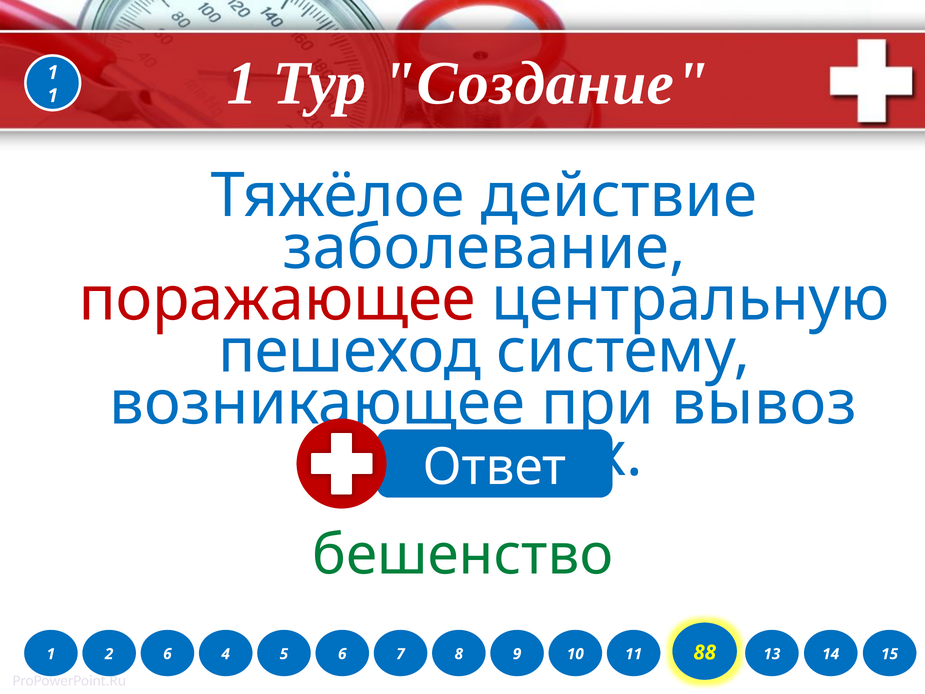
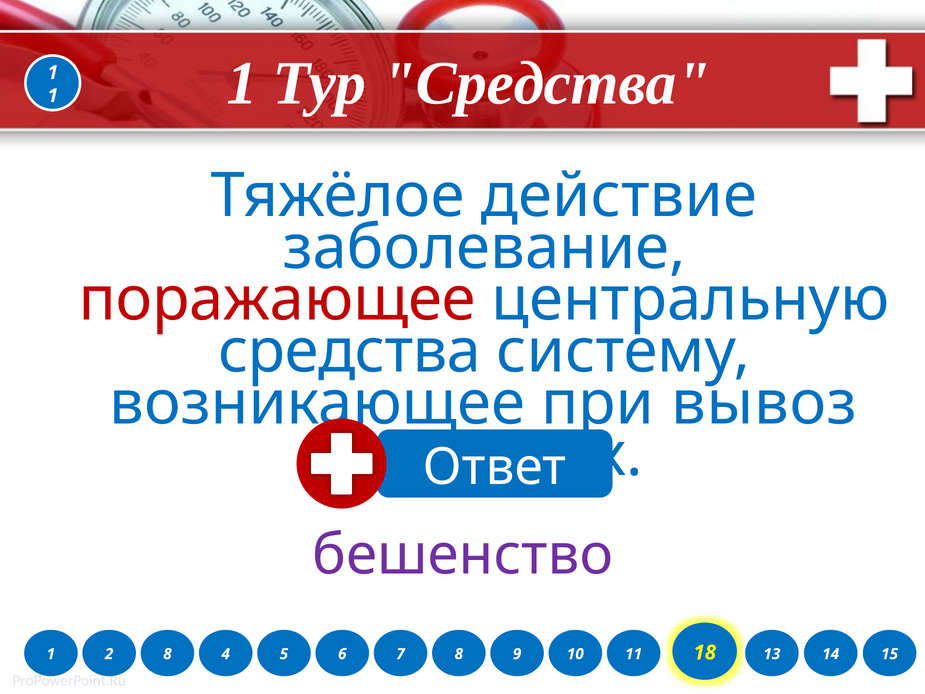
Тур Создание: Создание -> Средства
пешеход at (350, 351): пешеход -> средства
бешенство colour: green -> purple
2 6: 6 -> 8
88: 88 -> 18
